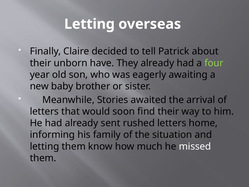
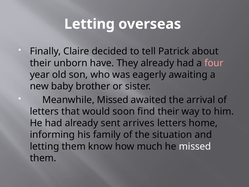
four colour: light green -> pink
Meanwhile Stories: Stories -> Missed
rushed: rushed -> arrives
